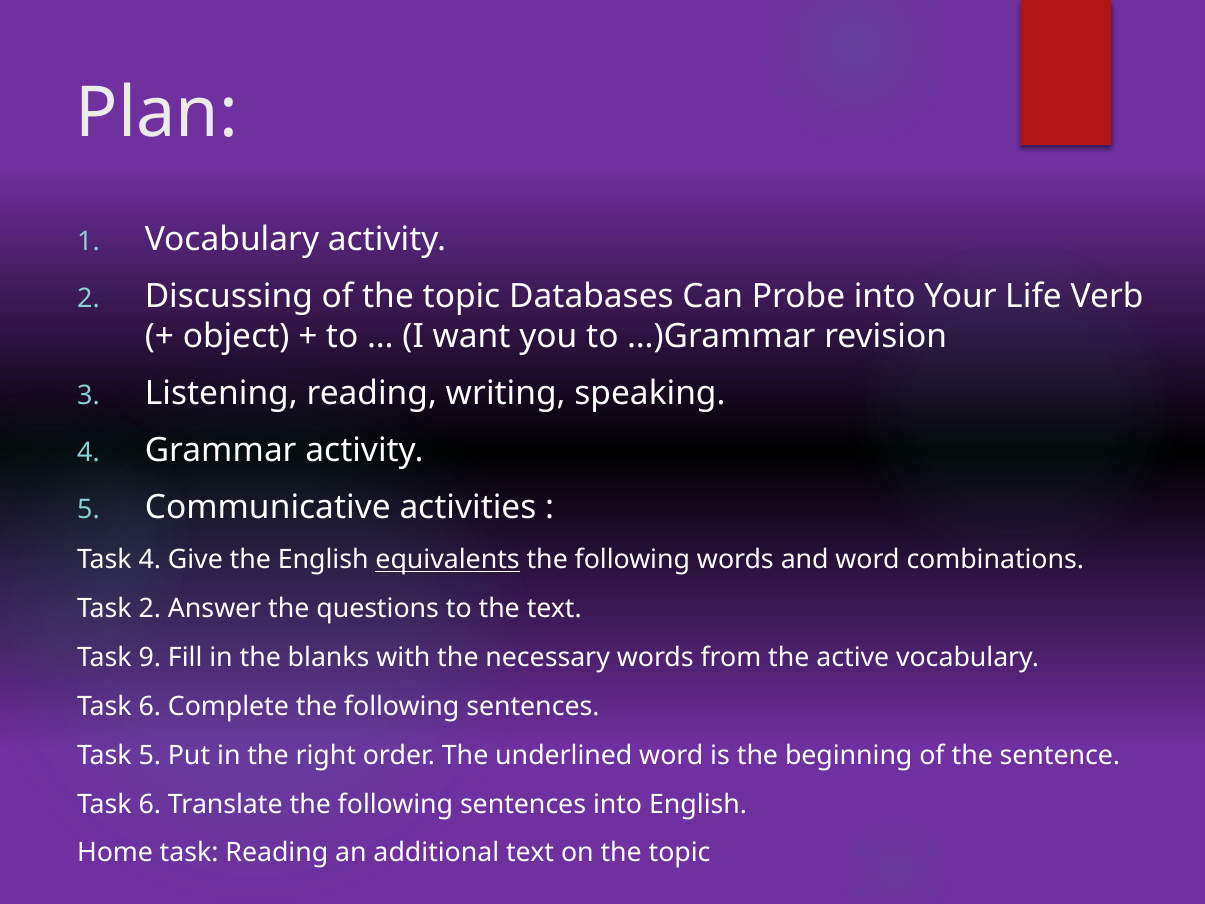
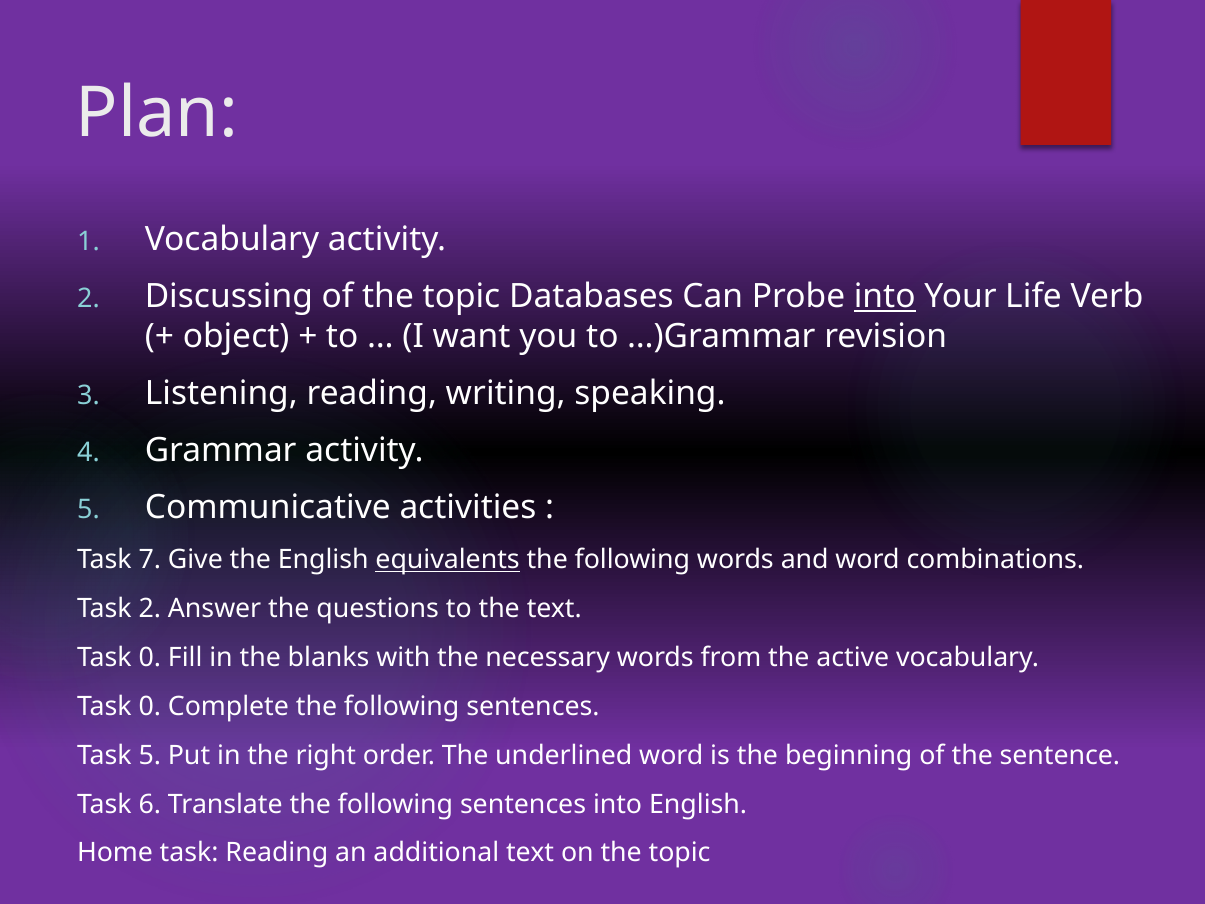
into at (885, 296) underline: none -> present
Task 4: 4 -> 7
9 at (150, 657): 9 -> 0
6 at (150, 706): 6 -> 0
